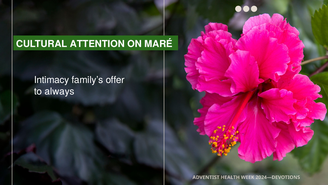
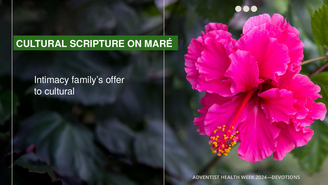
ATTENTION: ATTENTION -> SCRIPTURE
to always: always -> cultural
